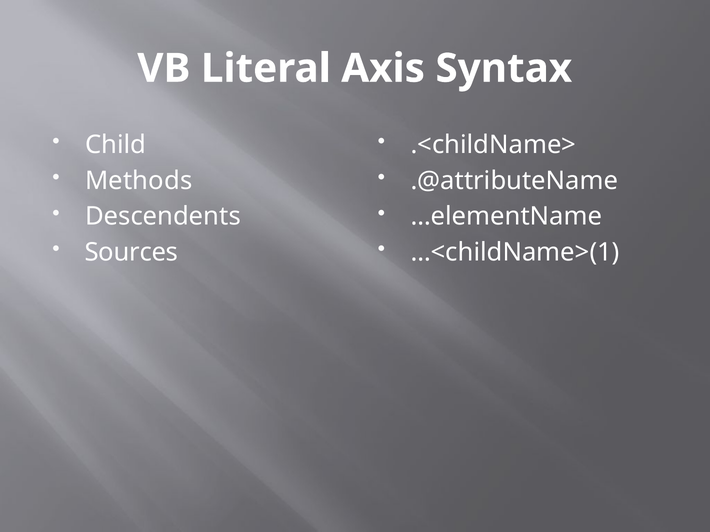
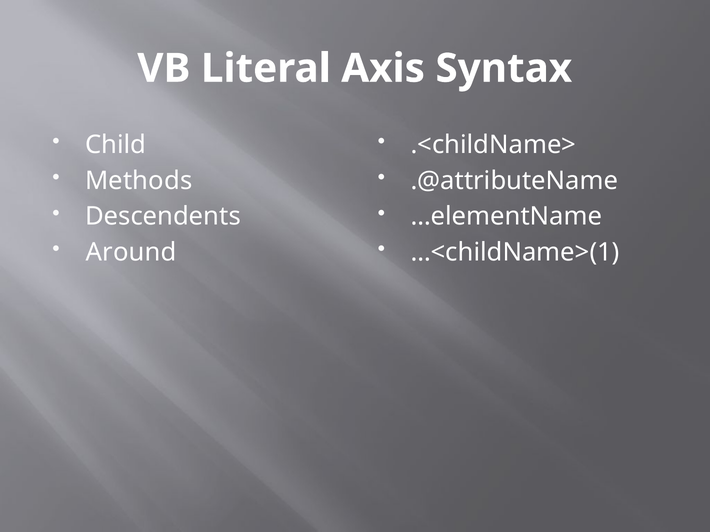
Sources: Sources -> Around
